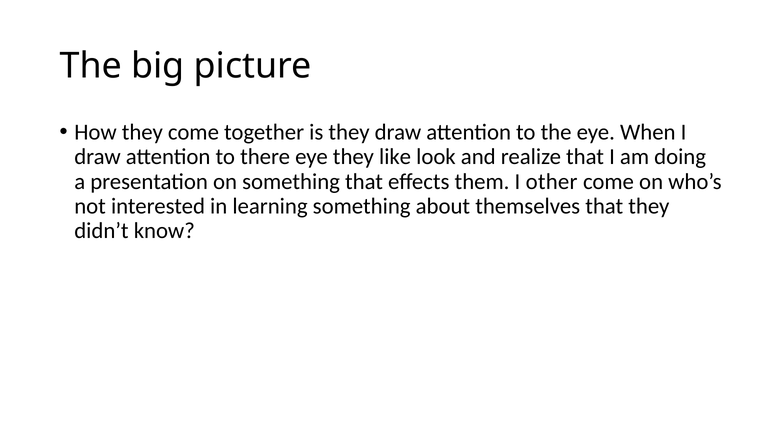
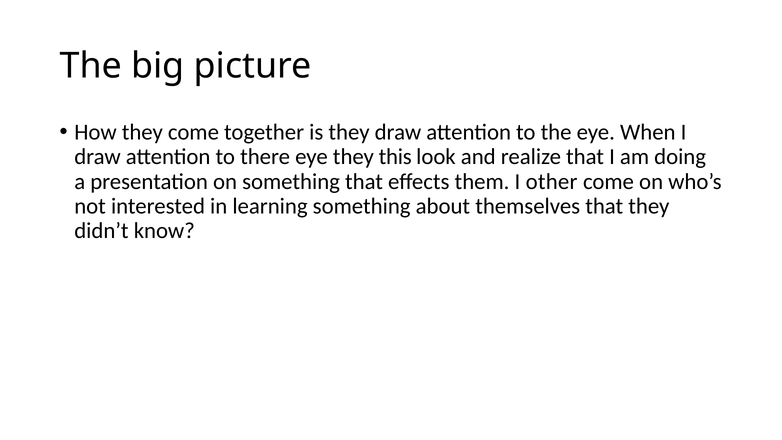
like: like -> this
